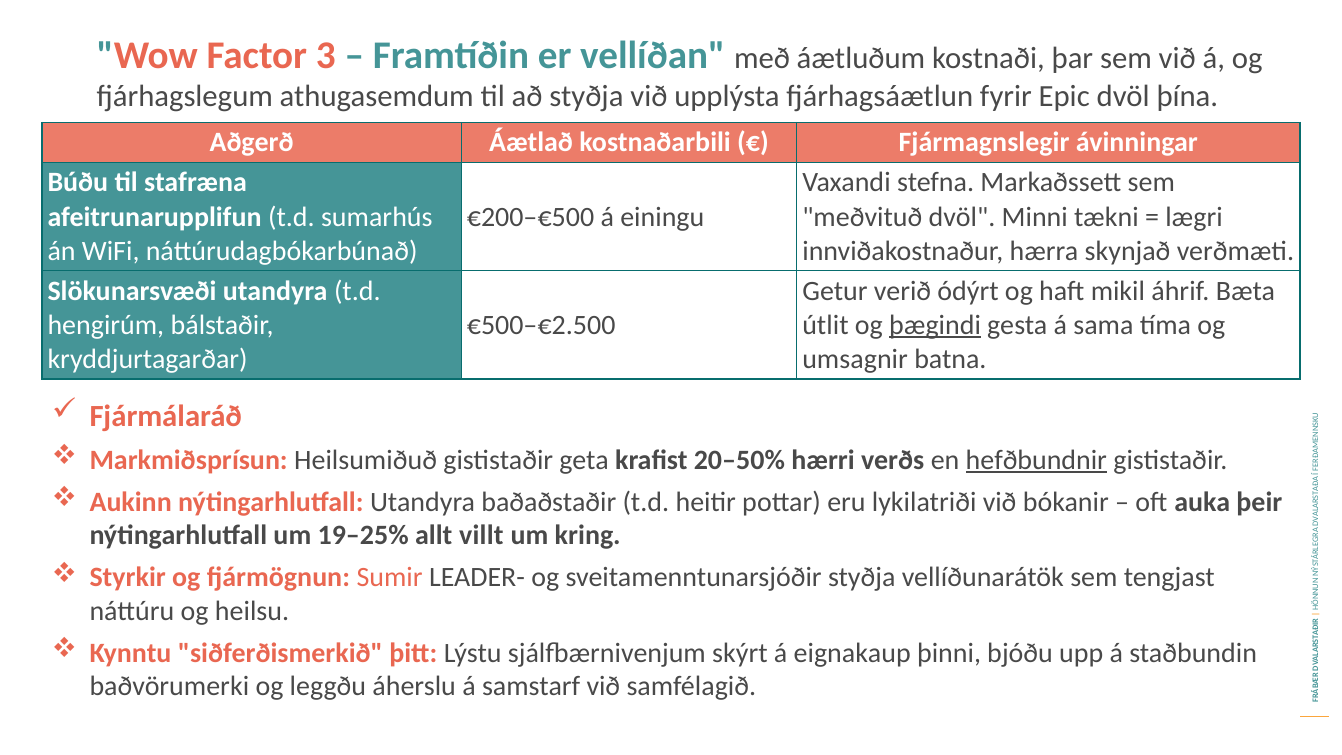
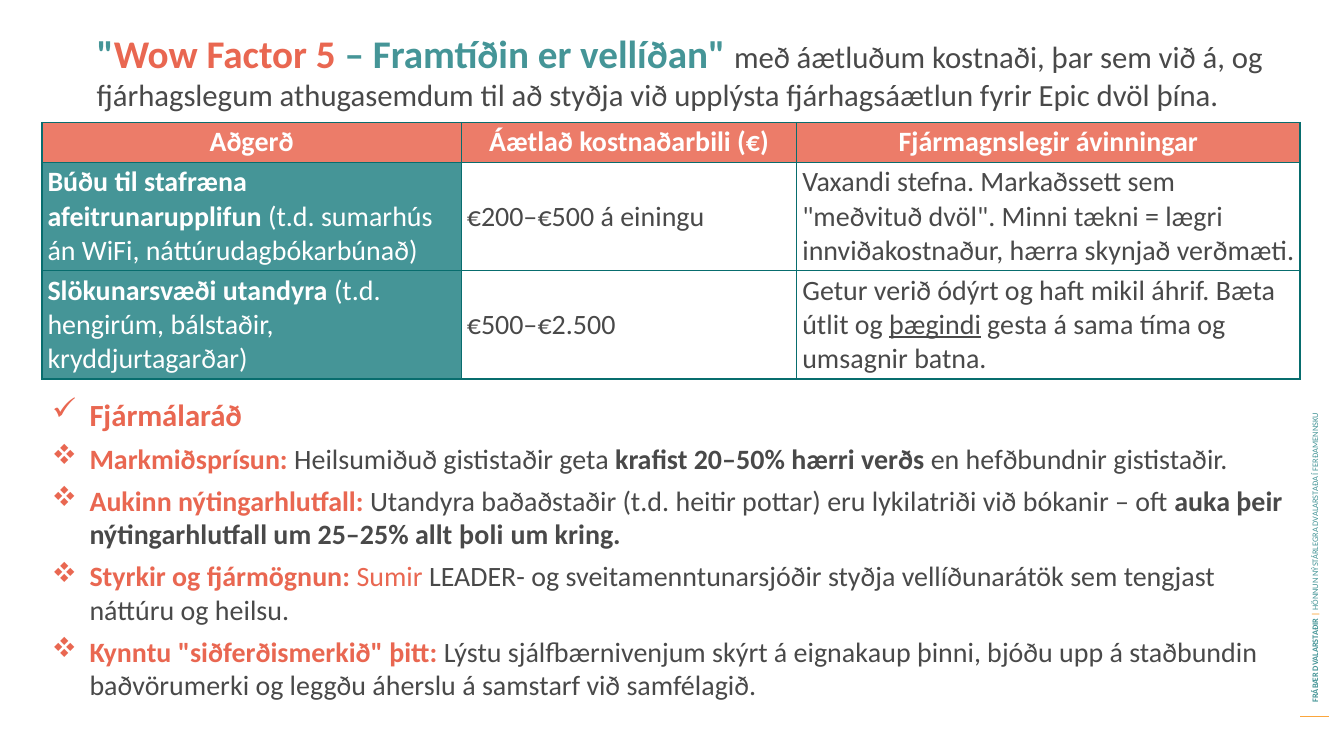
3: 3 -> 5
hefðbundnir underline: present -> none
19–25%: 19–25% -> 25–25%
villt: villt -> þoli
